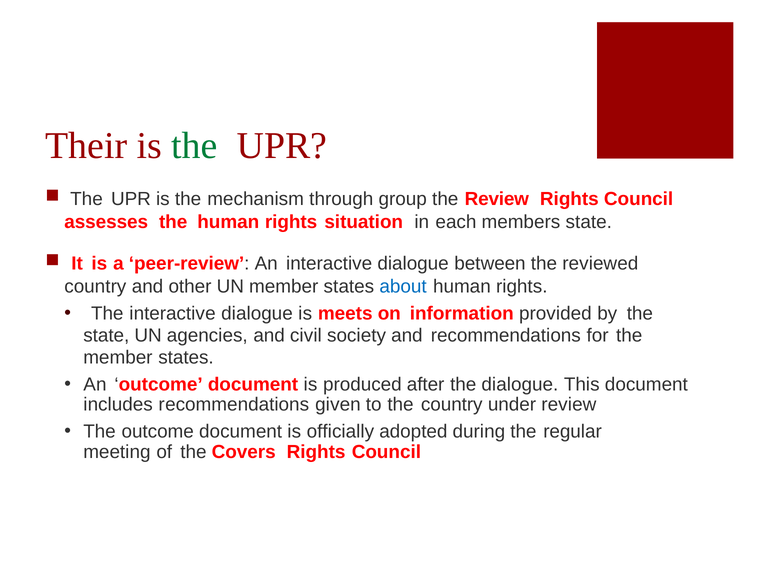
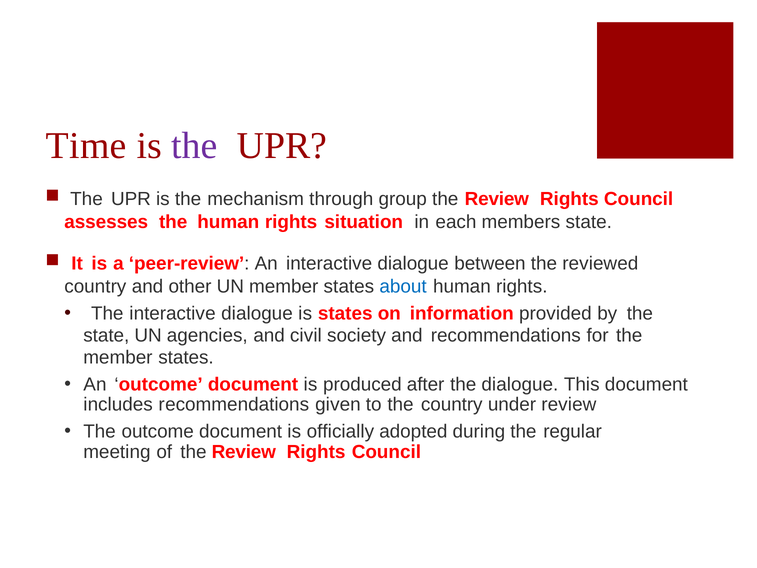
Their: Their -> Time
the at (195, 146) colour: green -> purple
is meets: meets -> states
of the Covers: Covers -> Review
